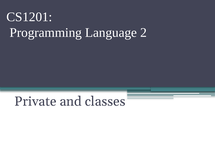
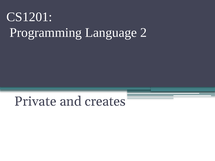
classes: classes -> creates
